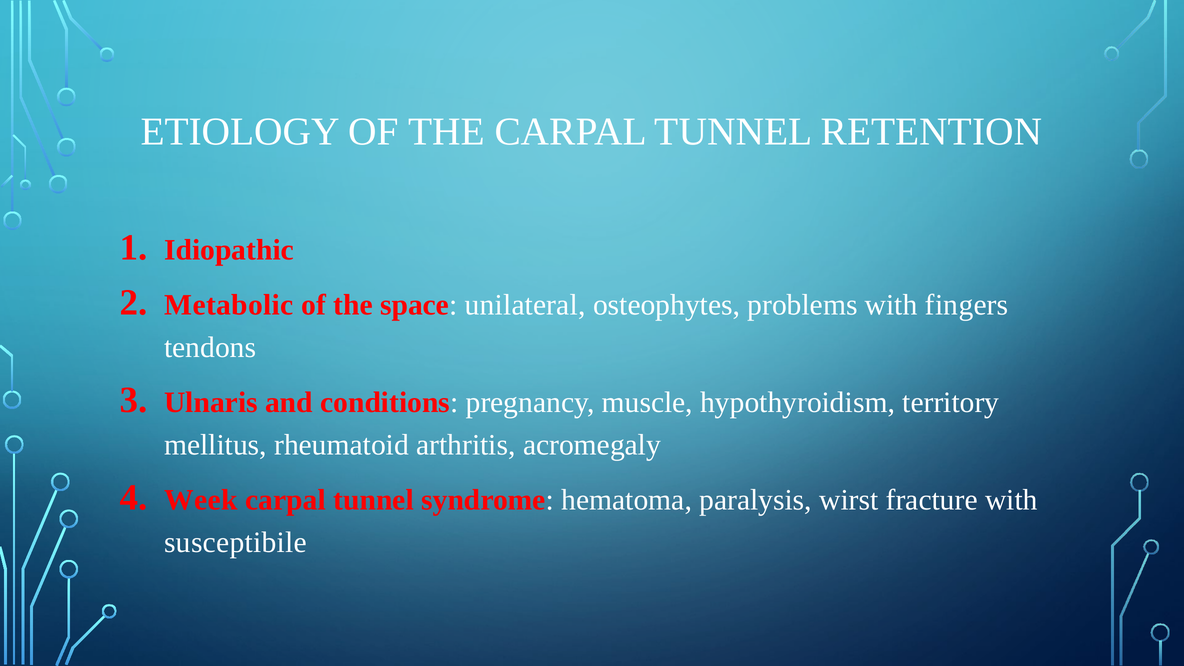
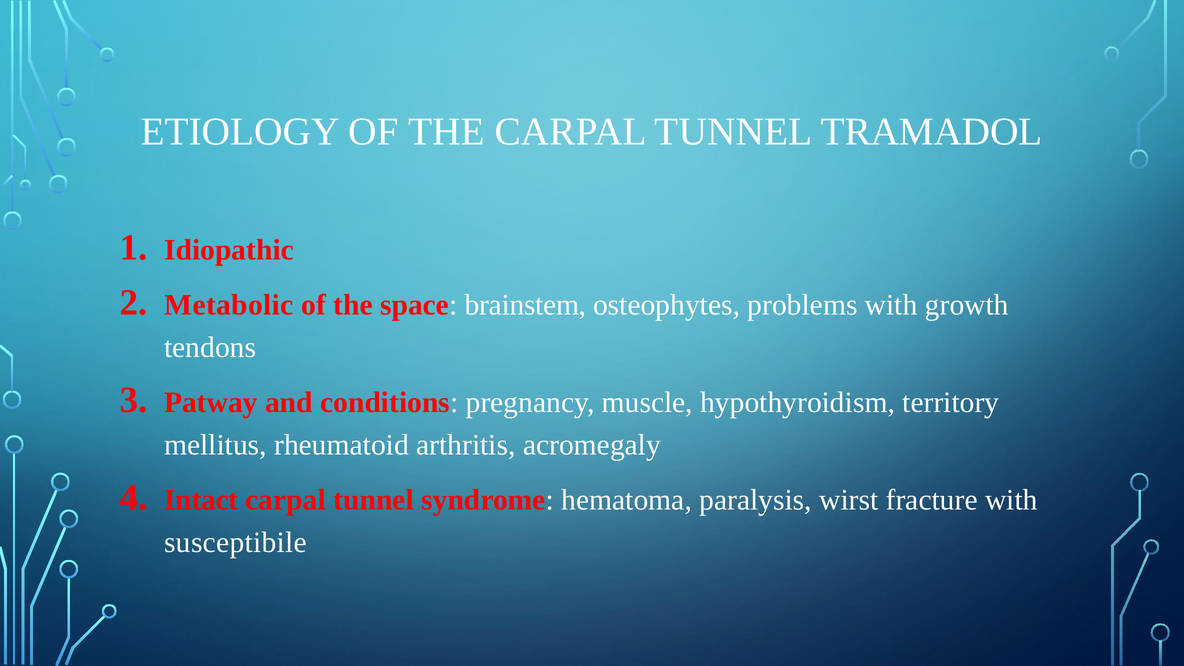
RETENTION: RETENTION -> TRAMADOL
unilateral: unilateral -> brainstem
fingers: fingers -> growth
Ulnaris: Ulnaris -> Patway
Week: Week -> Intact
